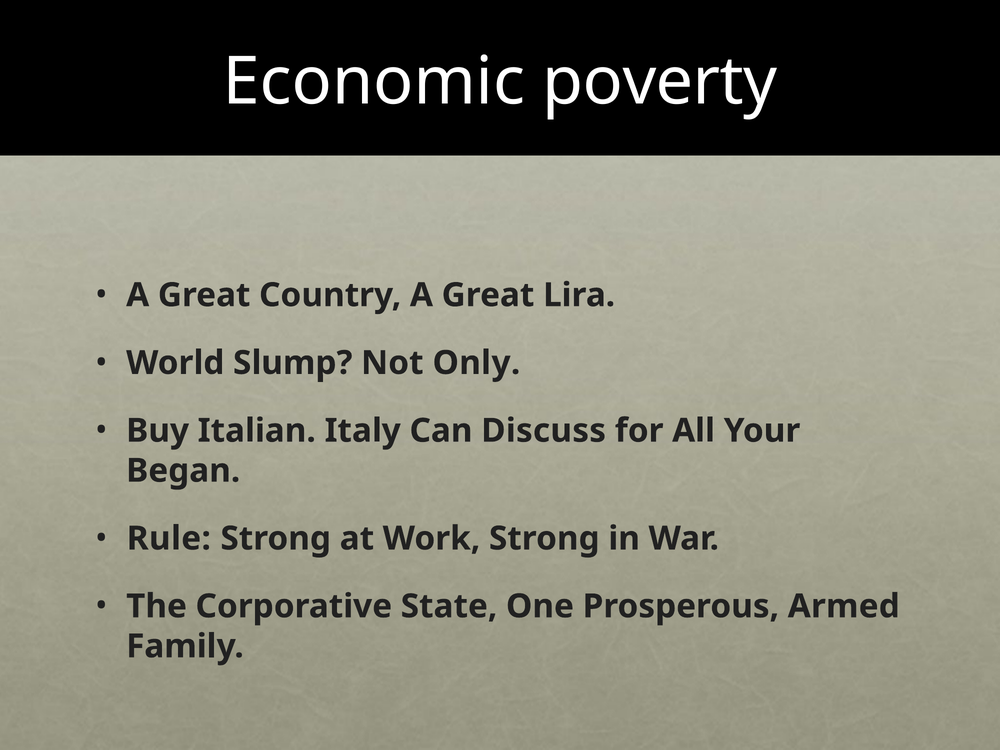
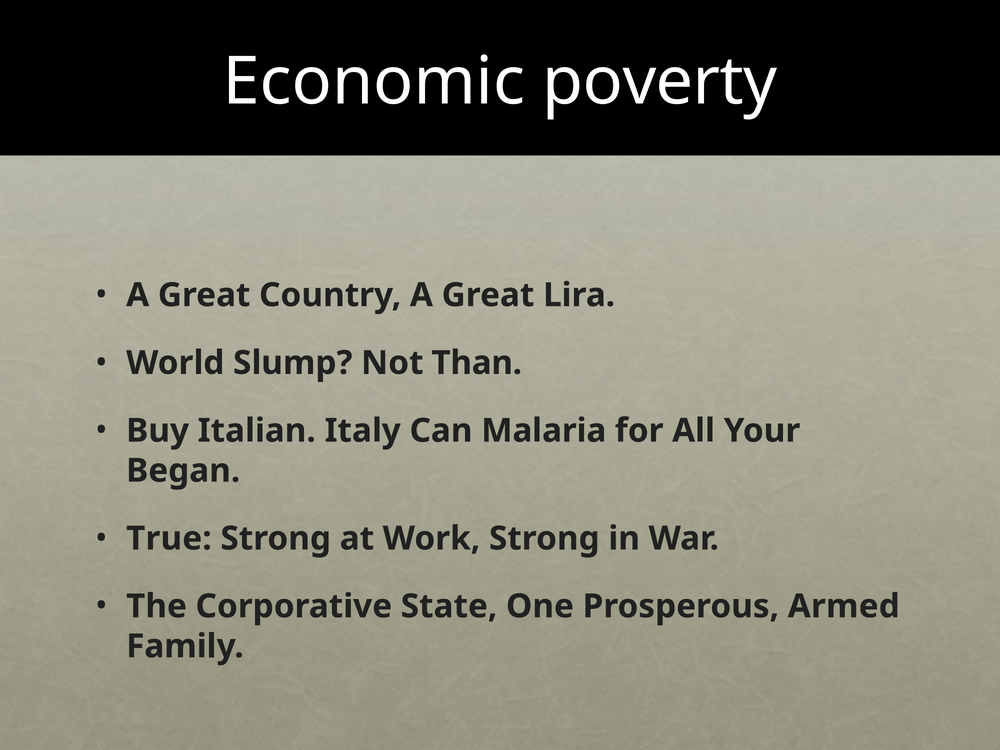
Only: Only -> Than
Discuss: Discuss -> Malaria
Rule: Rule -> True
